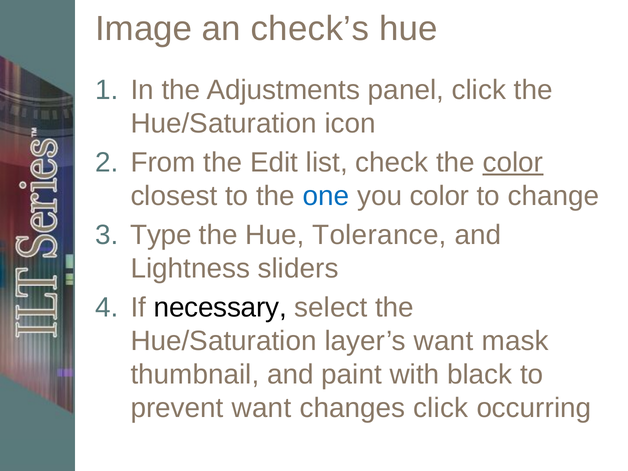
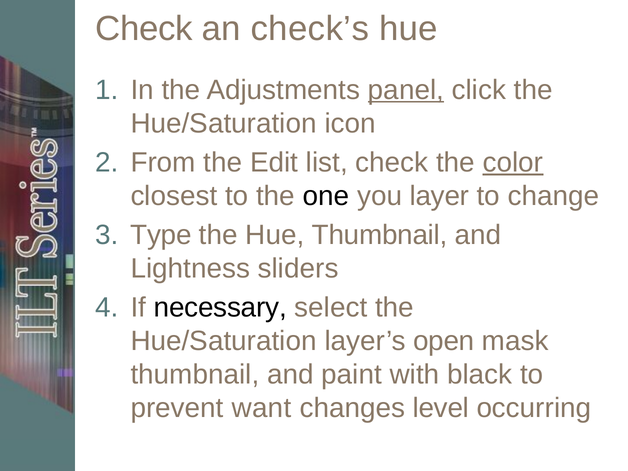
Image at (144, 29): Image -> Check
panel underline: none -> present
one colour: blue -> black
you color: color -> layer
Hue Tolerance: Tolerance -> Thumbnail
layer’s want: want -> open
changes click: click -> level
